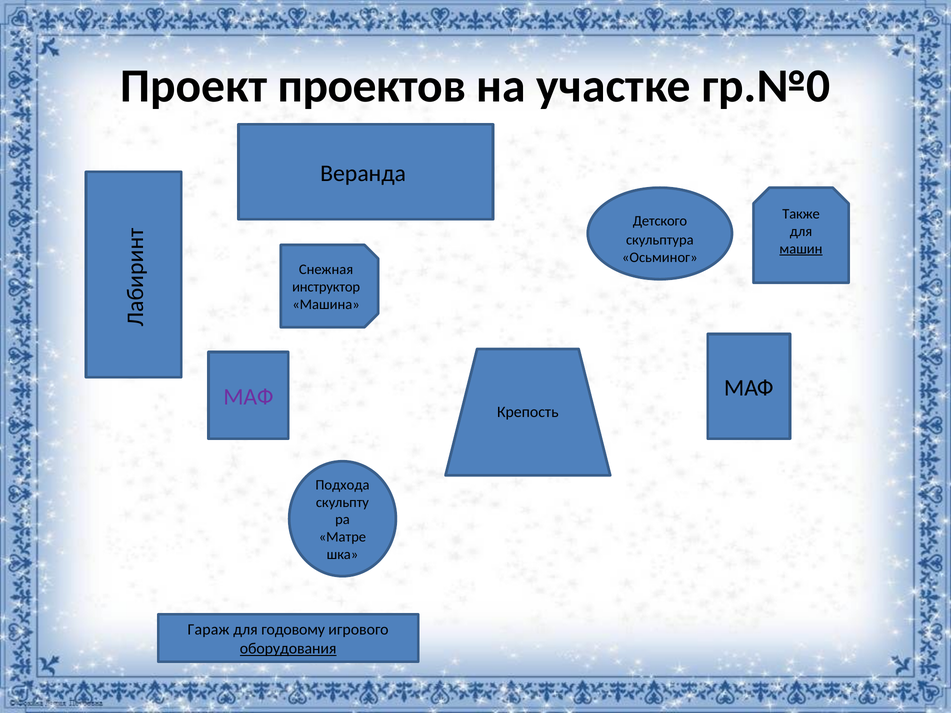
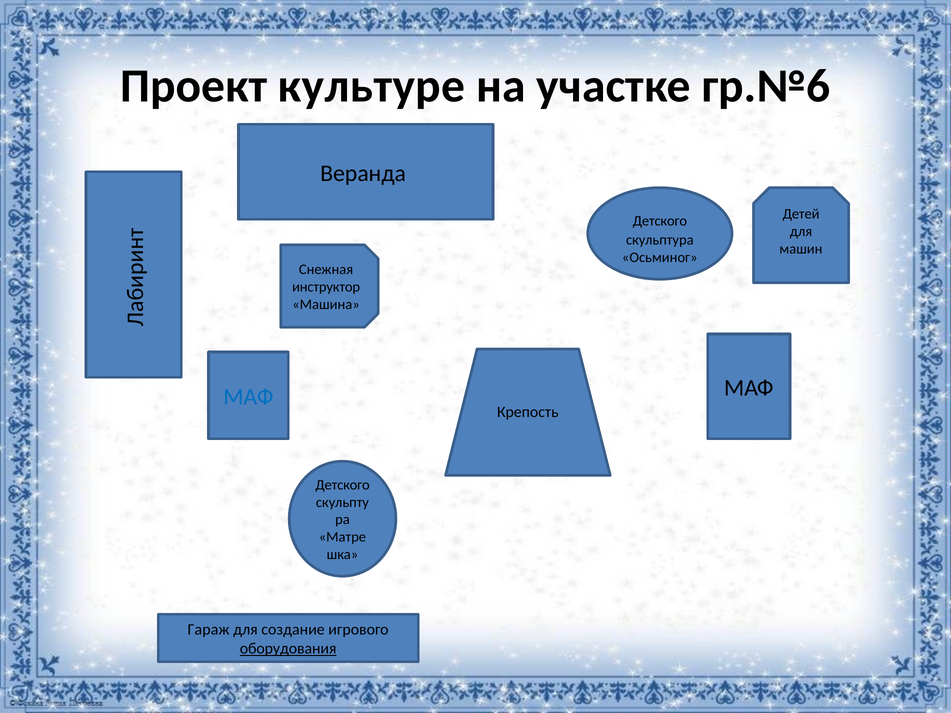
проектов: проектов -> культуре
гр.№0: гр.№0 -> гр.№6
Также: Также -> Детей
машин underline: present -> none
МАФ at (248, 397) colour: purple -> blue
Подхода at (342, 485): Подхода -> Детского
годовому: годовому -> создание
